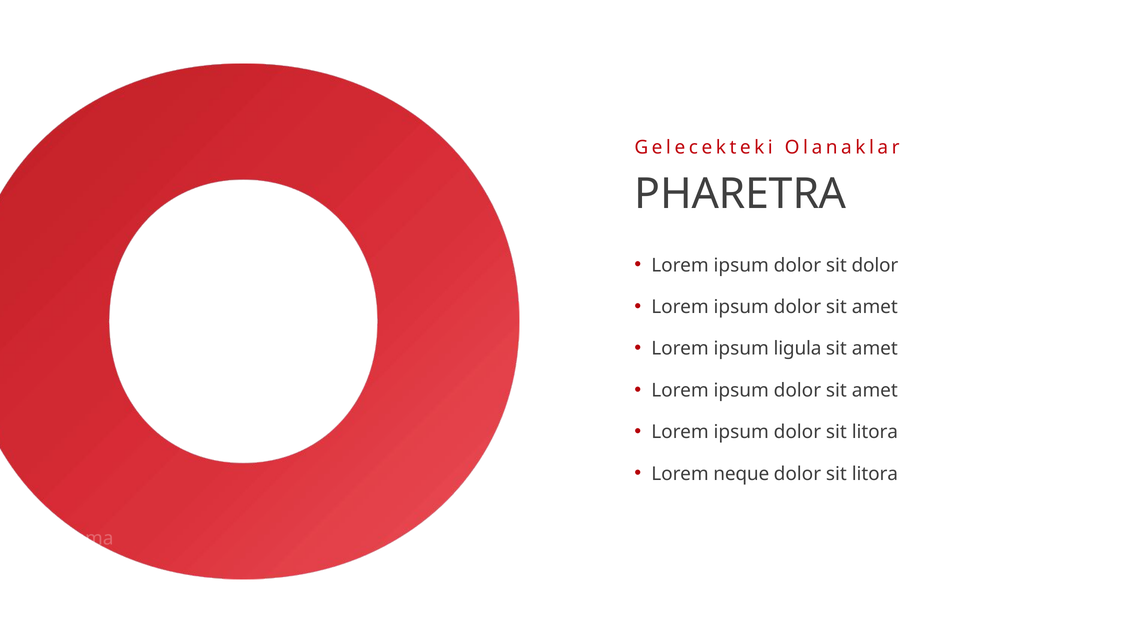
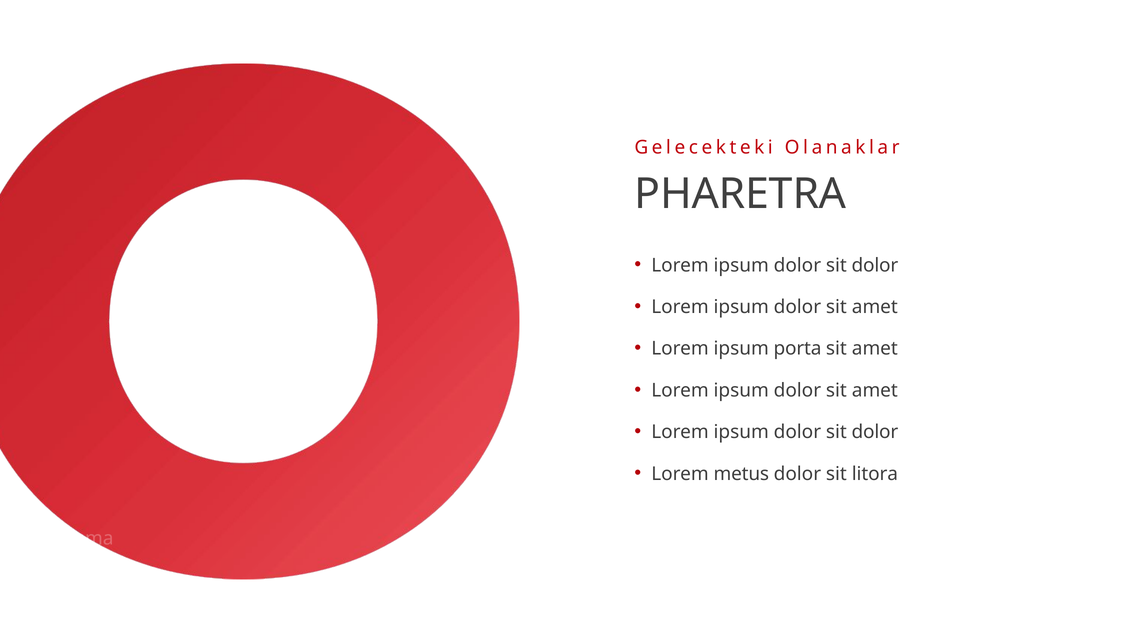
ligula: ligula -> porta
litora at (875, 432): litora -> dolor
neque: neque -> metus
